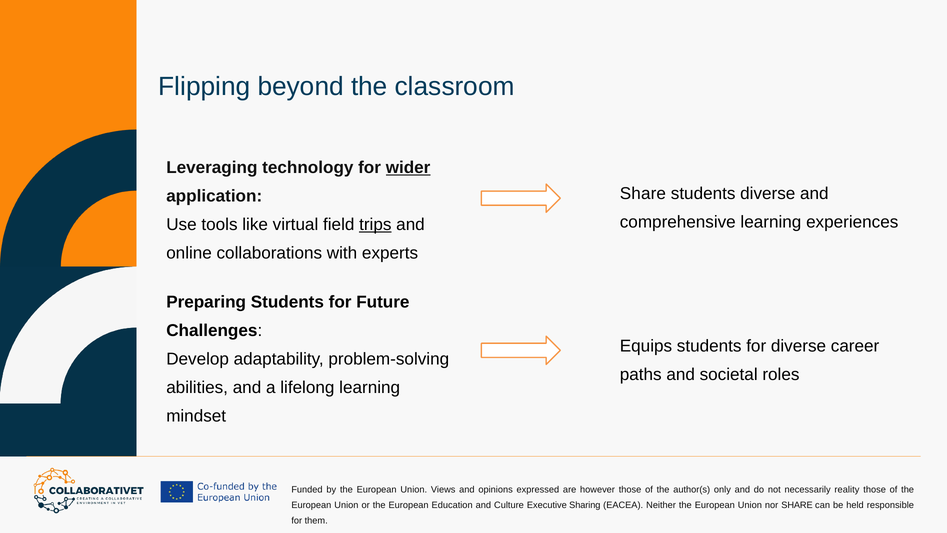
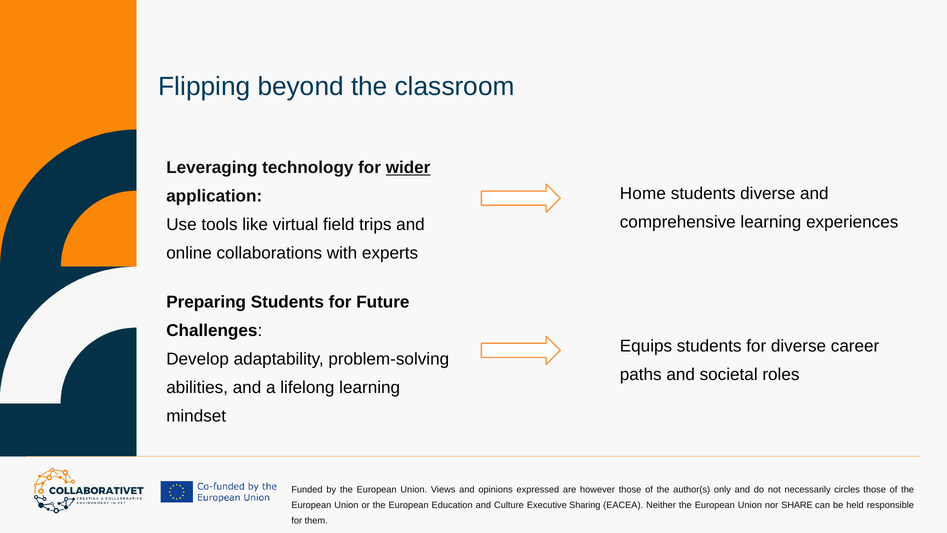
Share at (643, 194): Share -> Home
trips underline: present -> none
reality: reality -> circles
